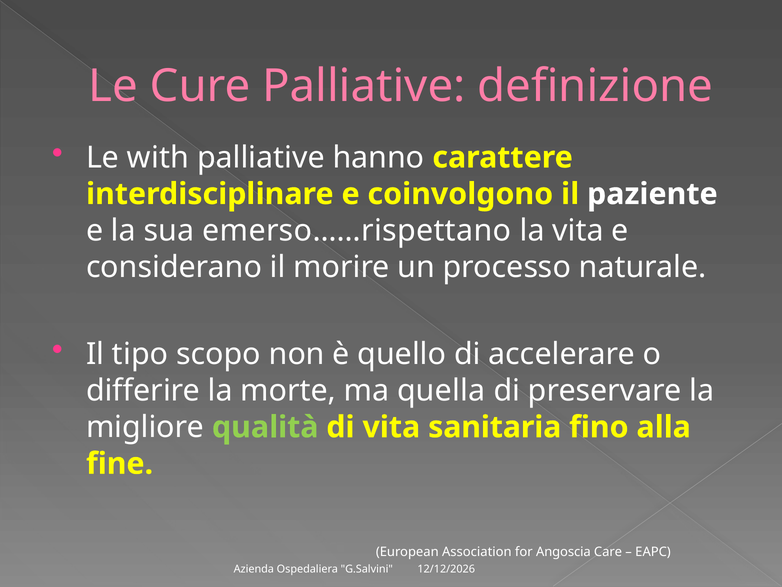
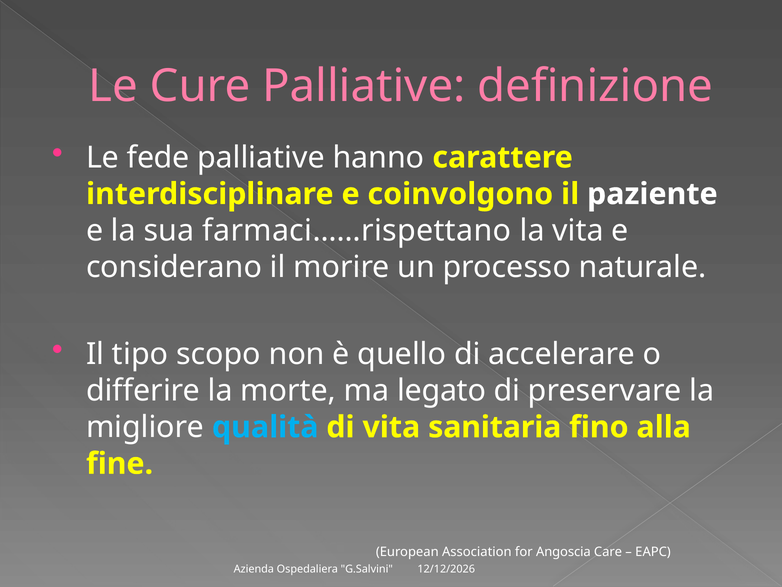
with: with -> fede
emerso……rispettano: emerso……rispettano -> farmaci……rispettano
quella: quella -> legato
qualità colour: light green -> light blue
